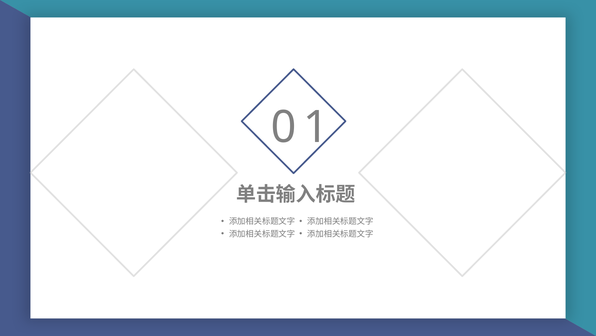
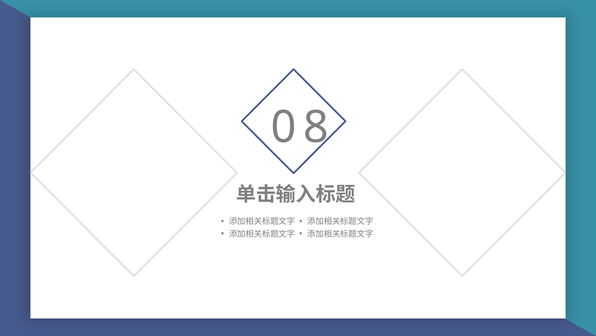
1: 1 -> 8
